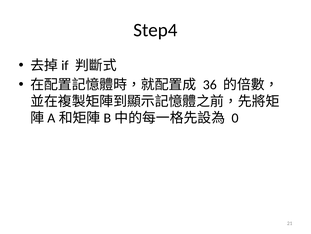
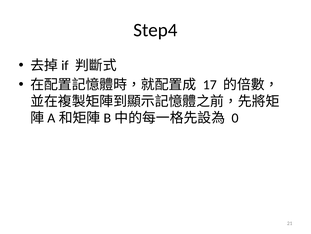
36: 36 -> 17
